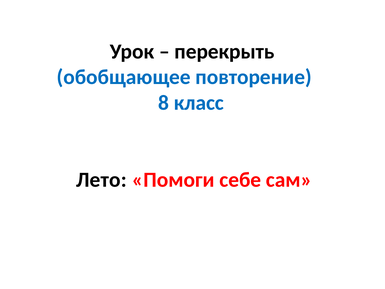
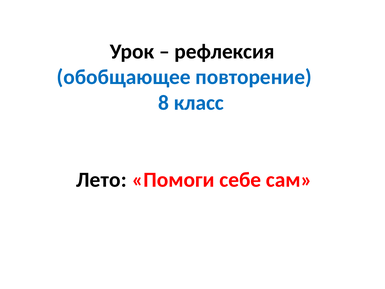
перекрыть: перекрыть -> рефлексия
